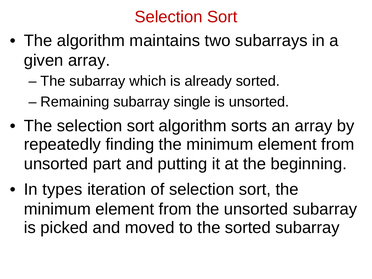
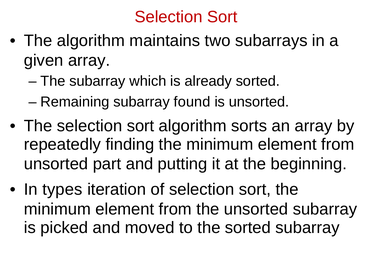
single: single -> found
